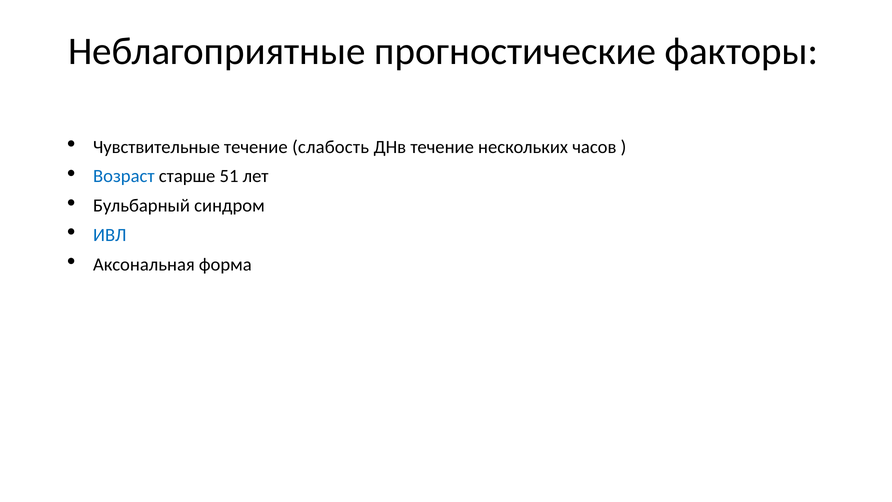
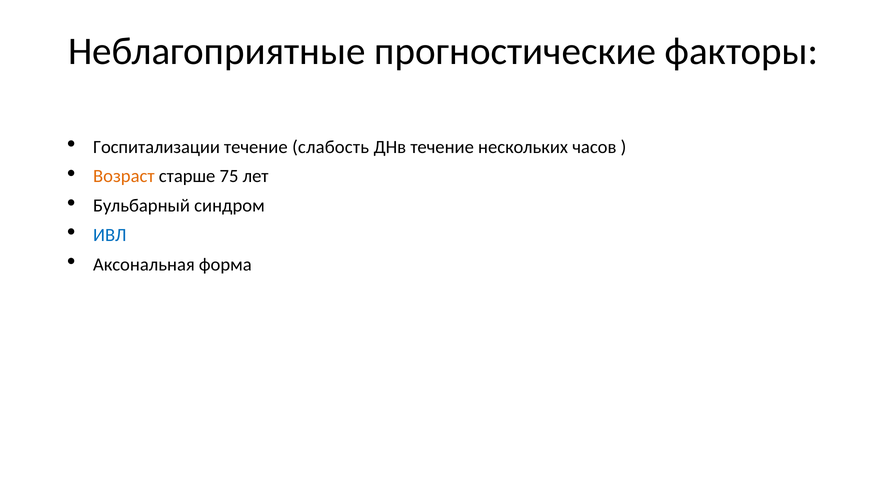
Чувствительные: Чувствительные -> Госпитализации
Возраст colour: blue -> orange
51: 51 -> 75
